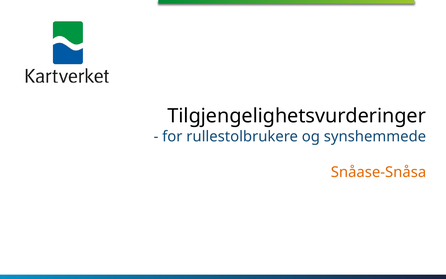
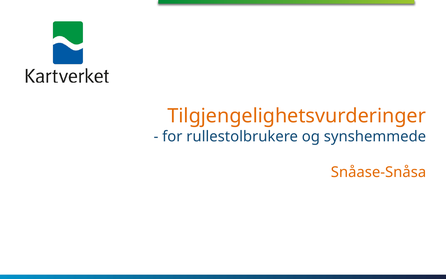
Tilgjengelighetsvurderinger colour: black -> orange
